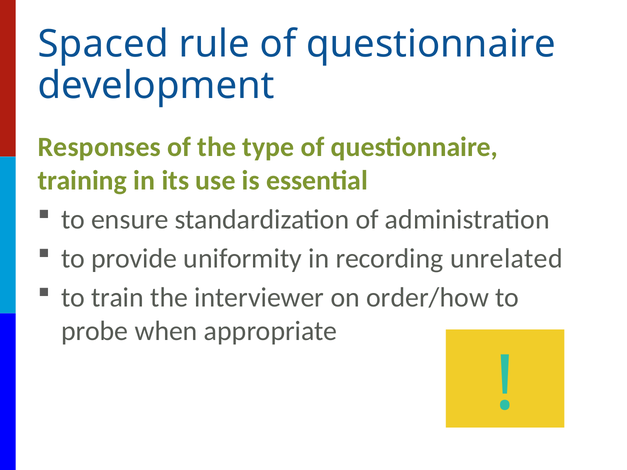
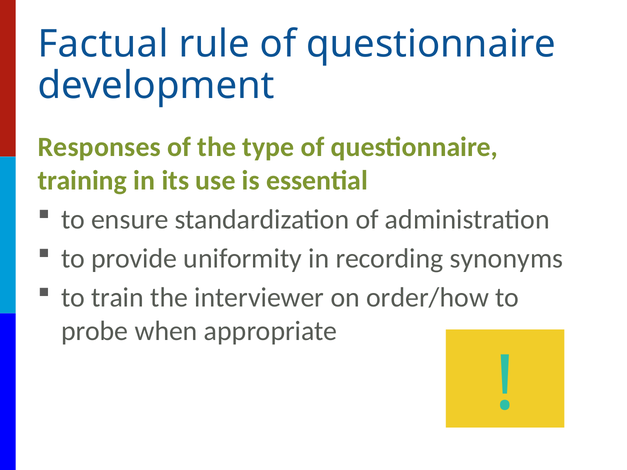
Spaced: Spaced -> Factual
unrelated: unrelated -> synonyms
